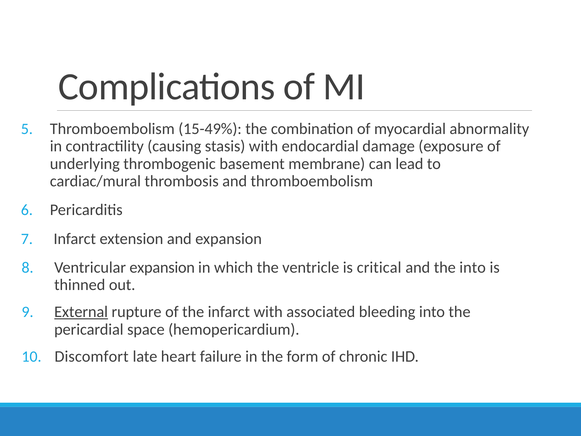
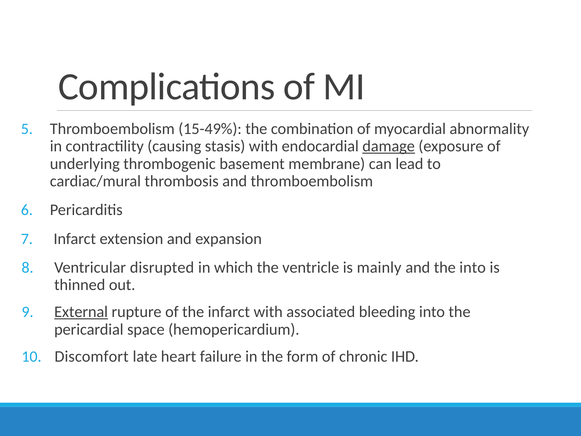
damage underline: none -> present
Ventricular expansion: expansion -> disrupted
critical: critical -> mainly
